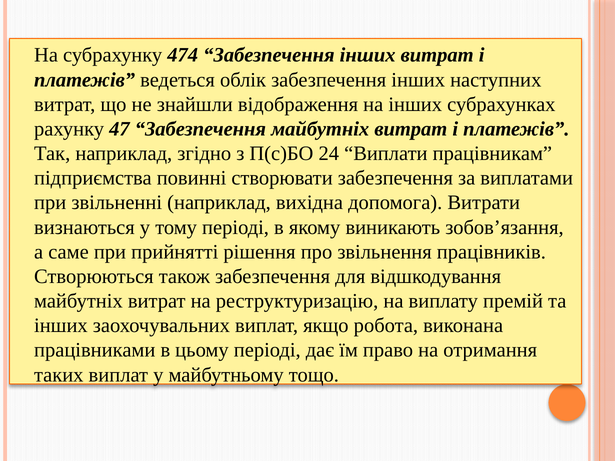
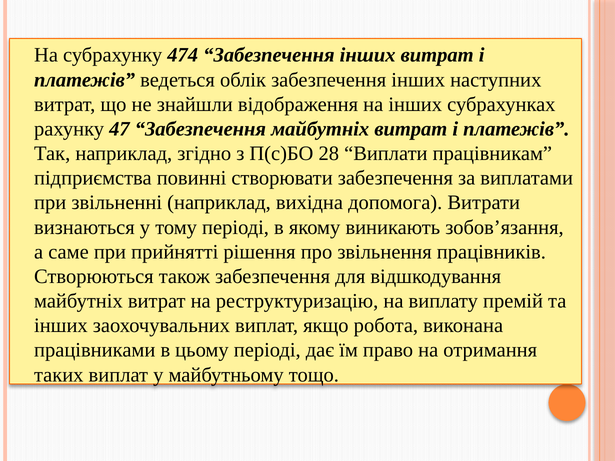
24: 24 -> 28
